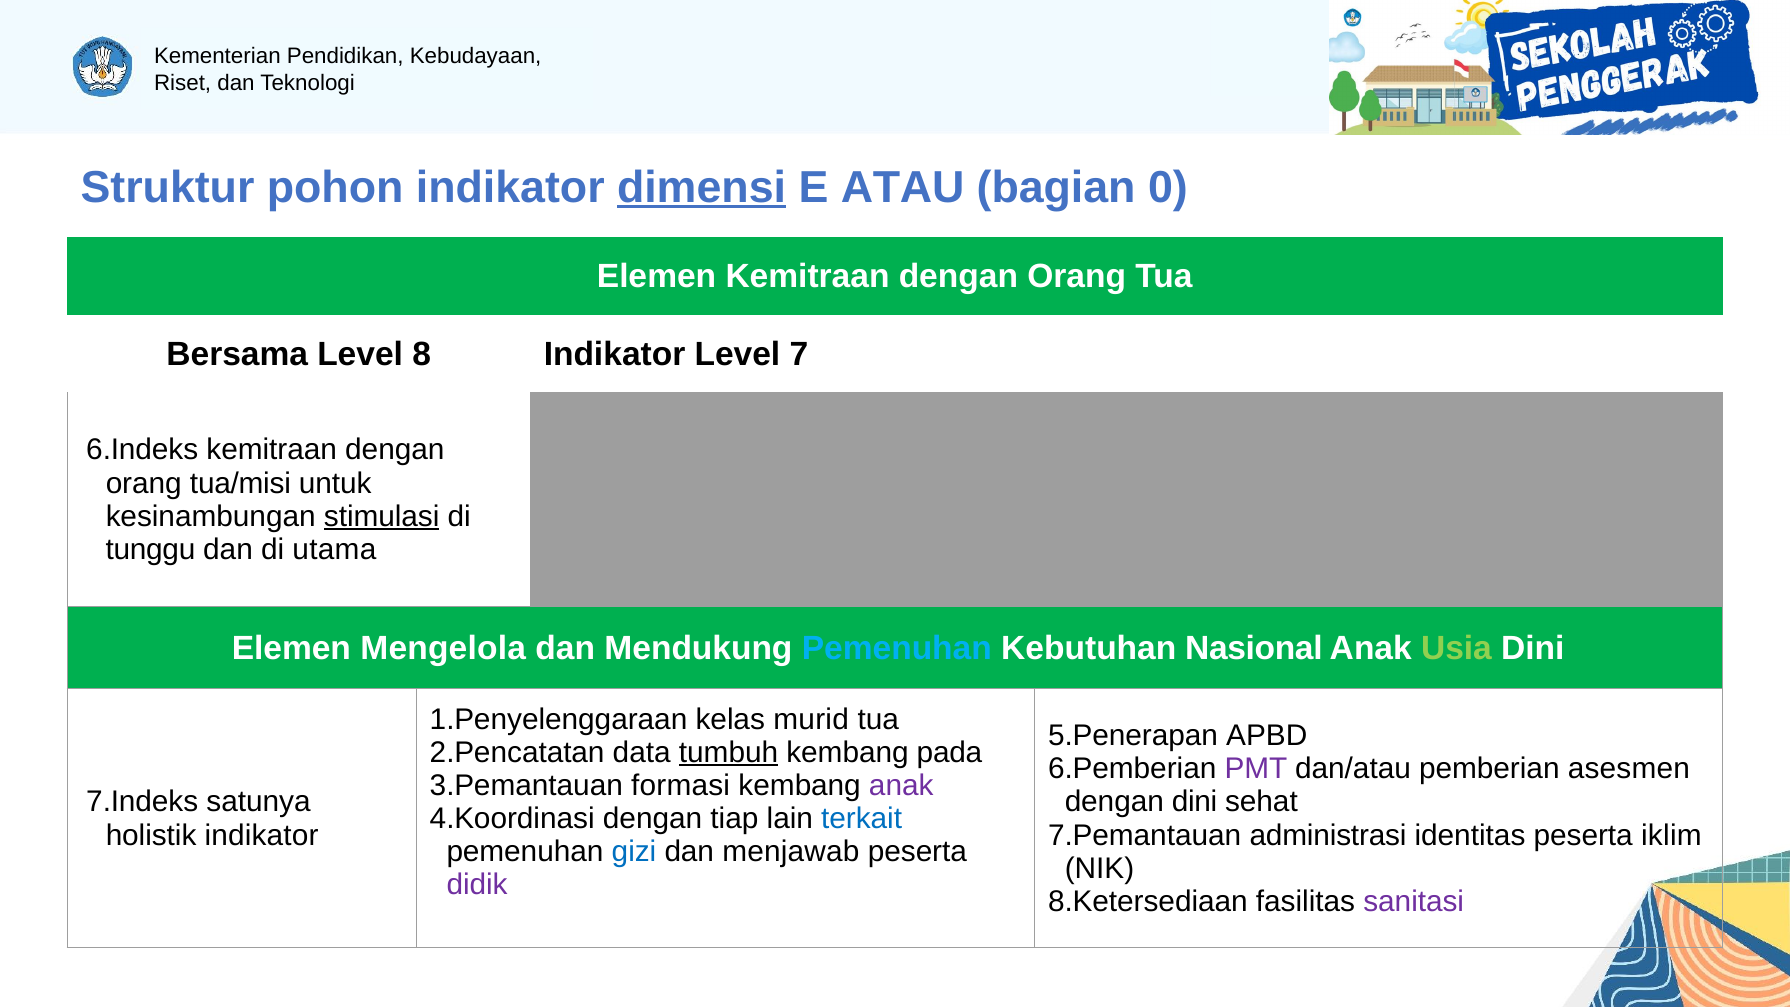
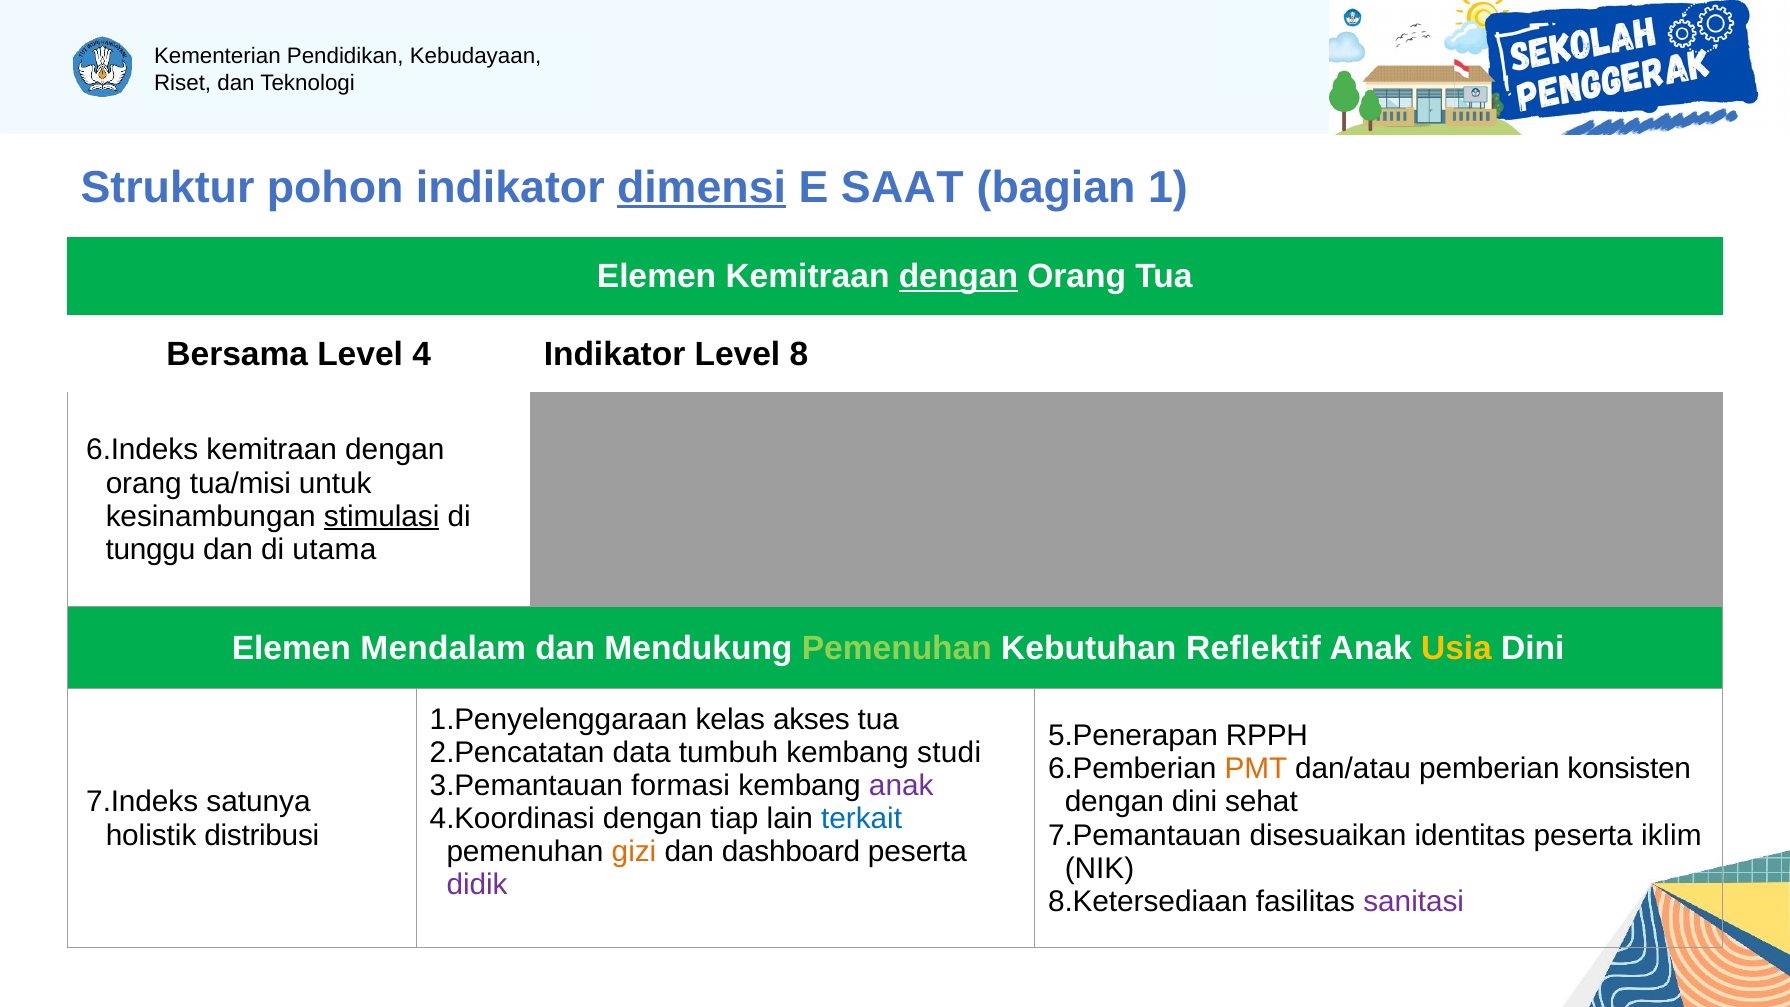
ATAU: ATAU -> SAAT
0: 0 -> 1
dengan at (958, 277) underline: none -> present
8: 8 -> 4
7: 7 -> 8
Mengelola: Mengelola -> Mendalam
Pemenuhan at (897, 648) colour: light blue -> light green
Nasional: Nasional -> Reflektif
Usia colour: light green -> yellow
murid: murid -> akses
APBD: APBD -> RPPH
tumbuh underline: present -> none
pada: pada -> studi
PMT colour: purple -> orange
asesmen: asesmen -> konsisten
holistik indikator: indikator -> distribusi
administrasi: administrasi -> disesuaikan
gizi colour: blue -> orange
menjawab: menjawab -> dashboard
